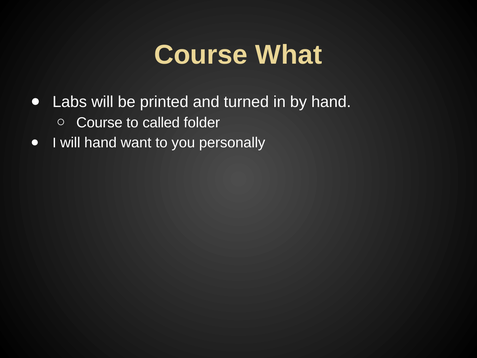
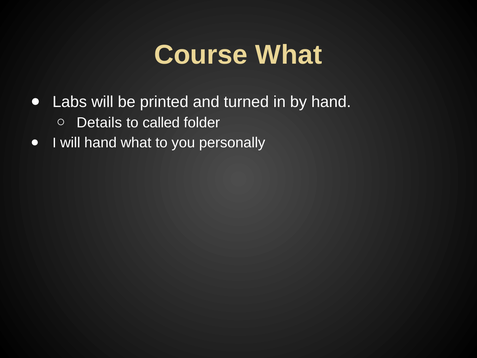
Course at (99, 123): Course -> Details
hand want: want -> what
